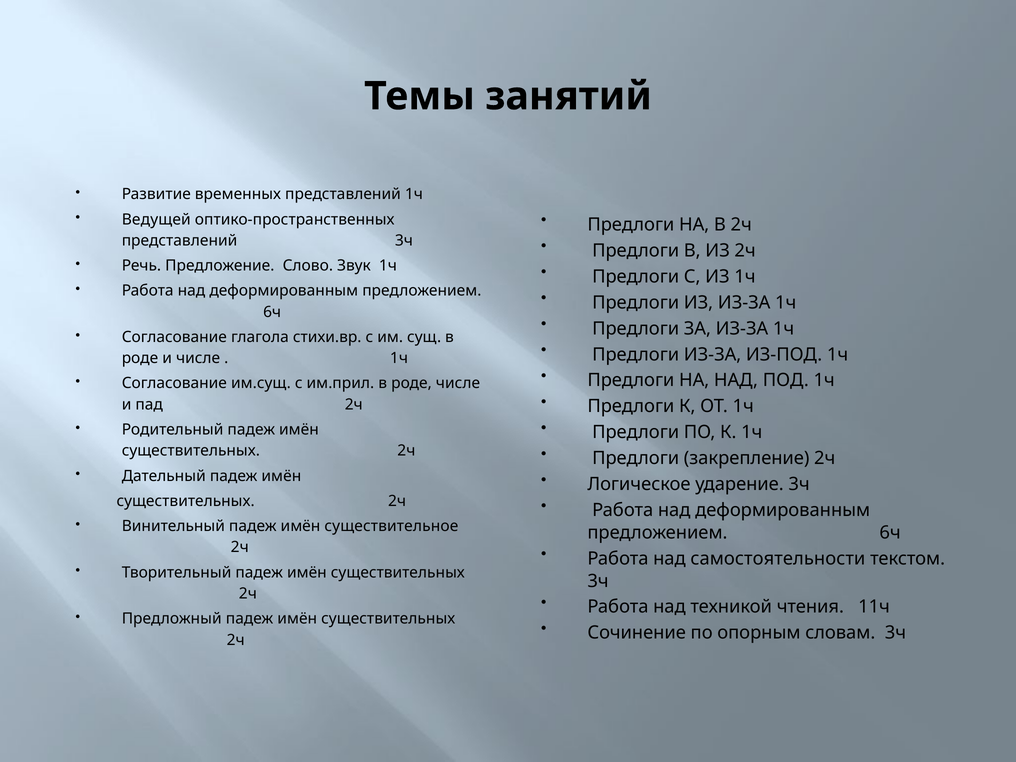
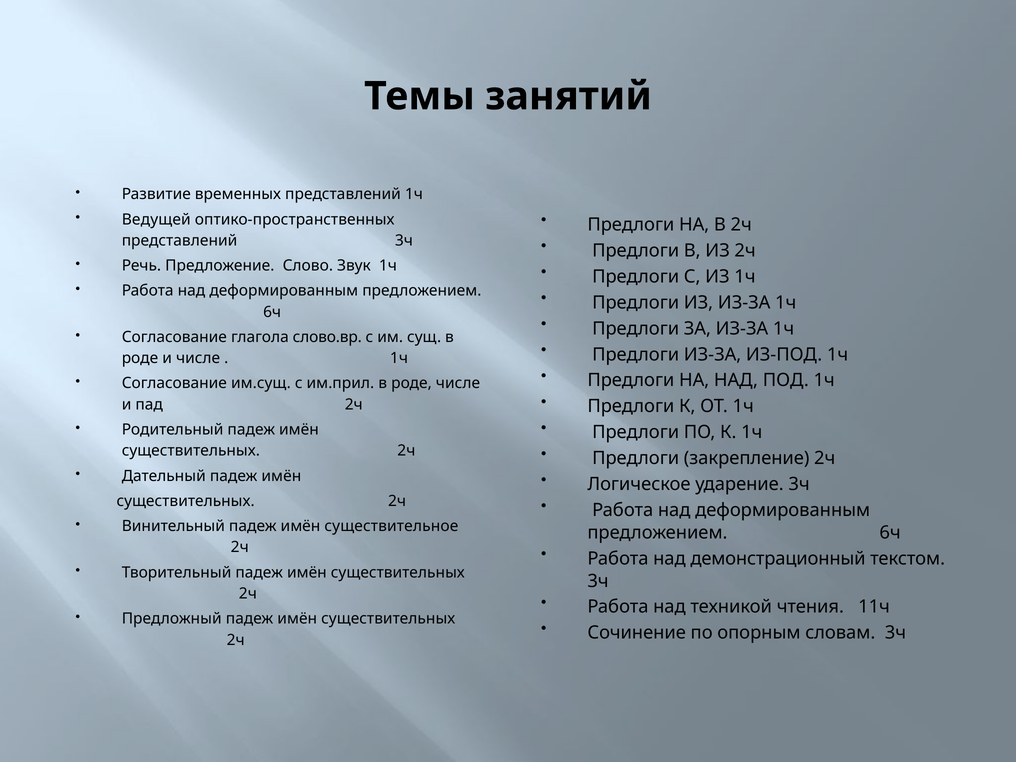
стихи.вр: стихи.вр -> слово.вр
самостоятельности: самостоятельности -> демонстрационный
